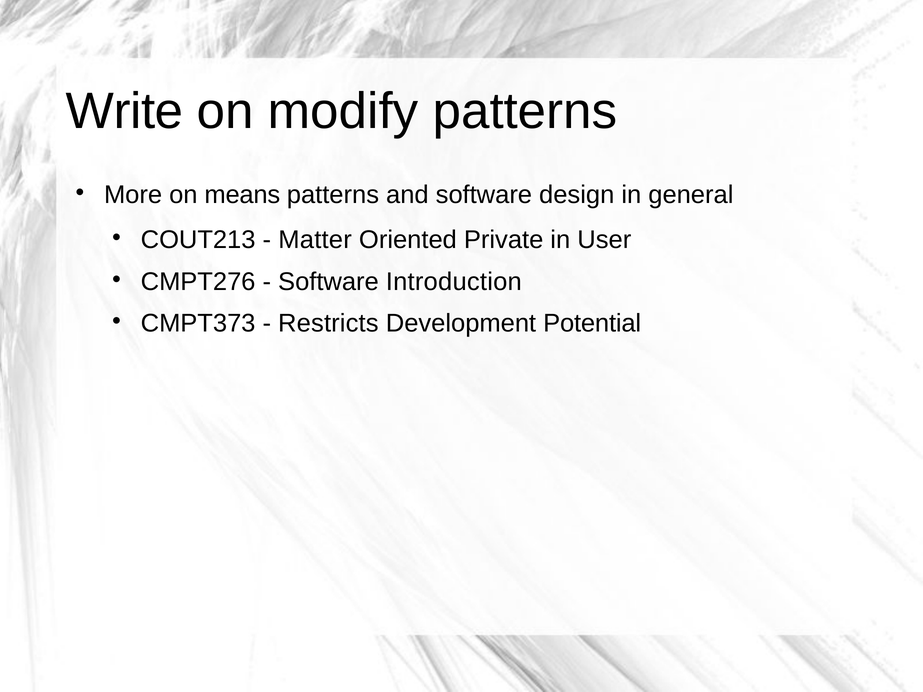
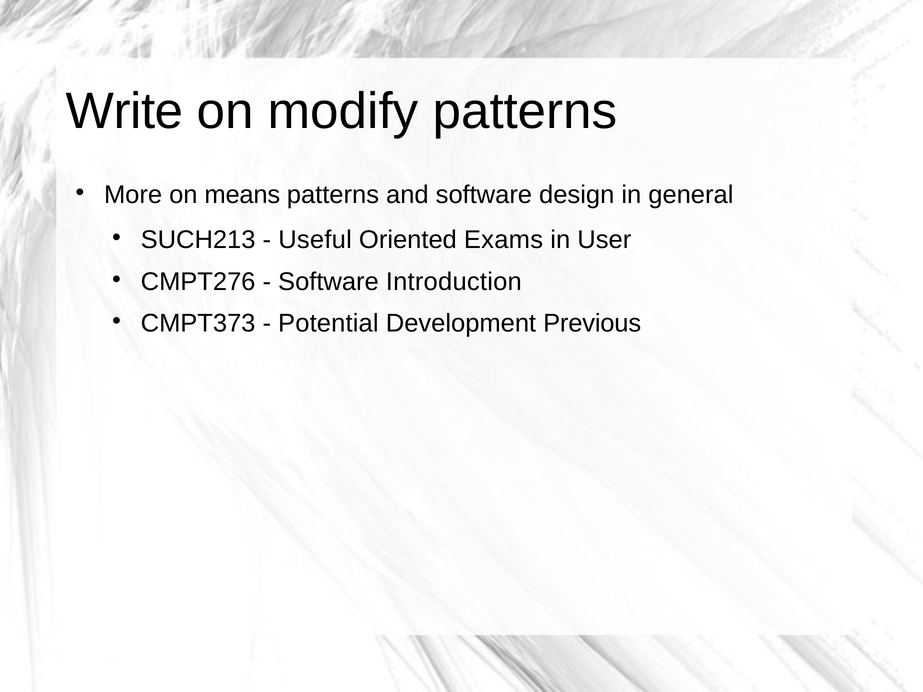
COUT213: COUT213 -> SUCH213
Matter: Matter -> Useful
Private: Private -> Exams
Restricts: Restricts -> Potential
Potential: Potential -> Previous
